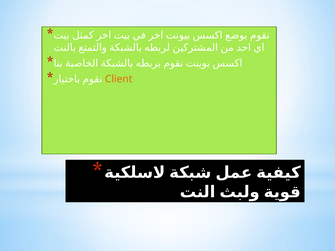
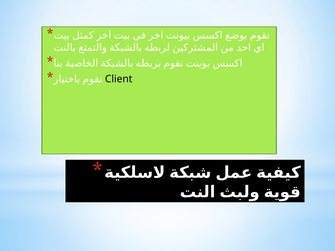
Client colour: orange -> black
